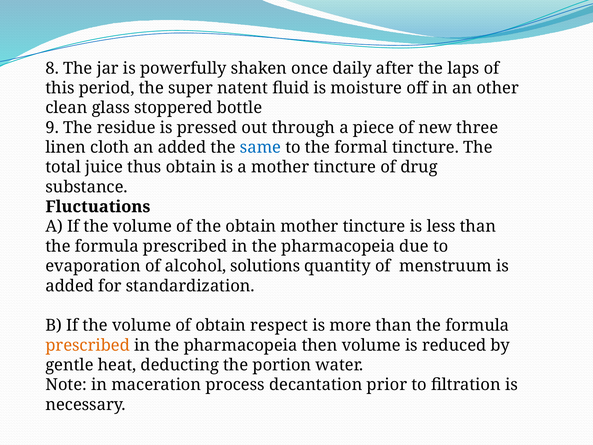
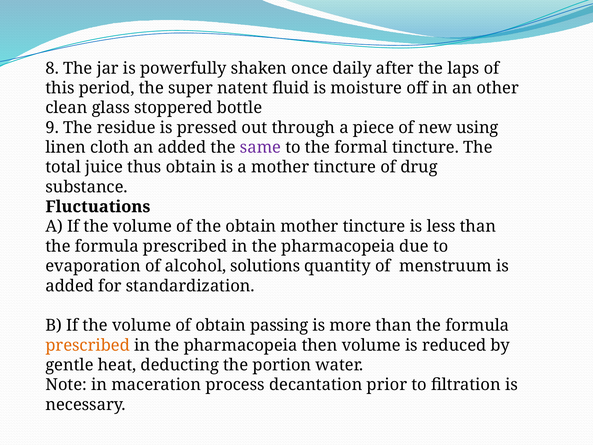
three: three -> using
same colour: blue -> purple
respect: respect -> passing
